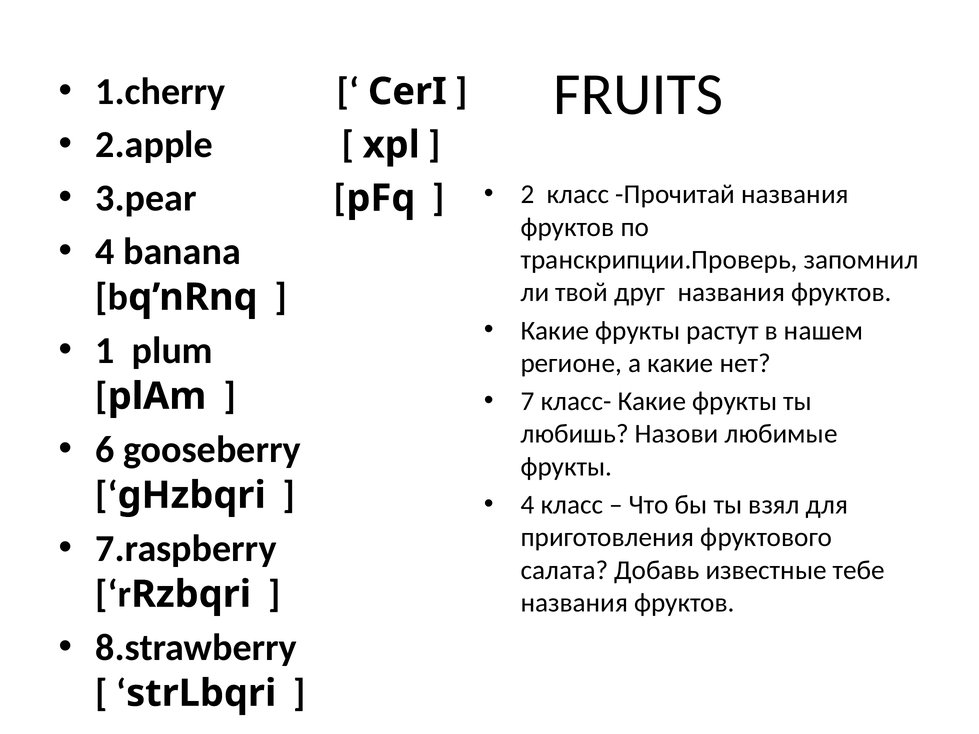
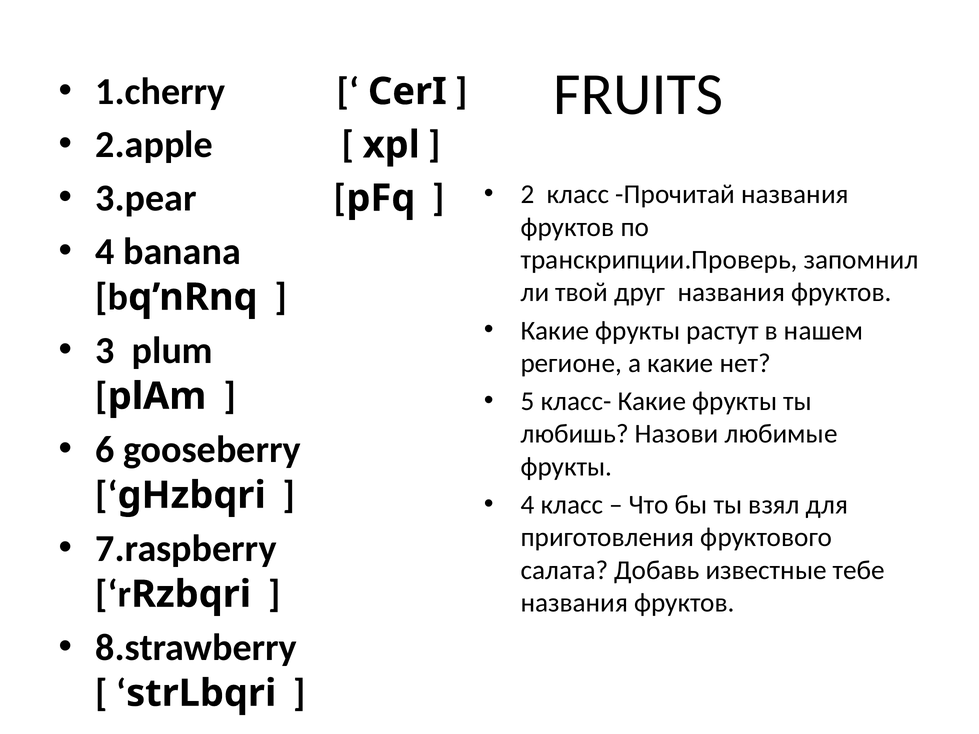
1: 1 -> 3
7: 7 -> 5
